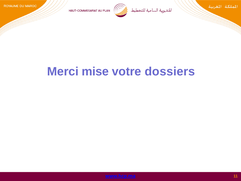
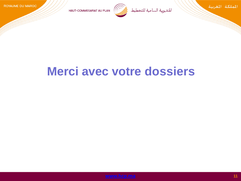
mise: mise -> avec
